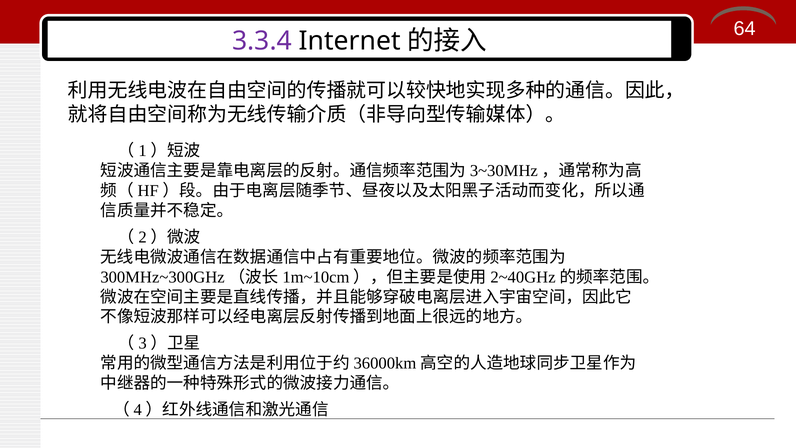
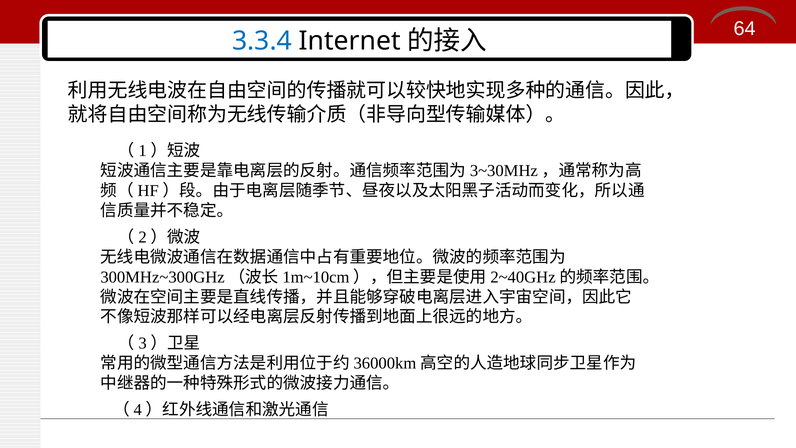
3.3.4 colour: purple -> blue
